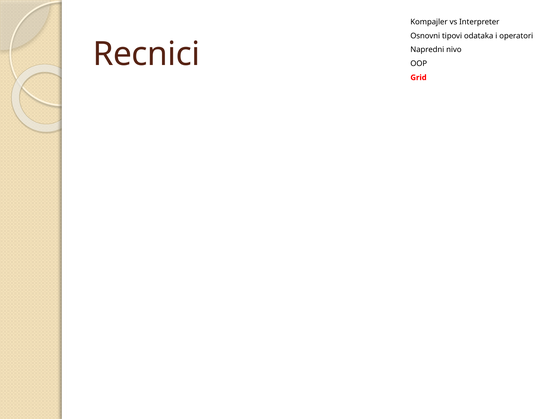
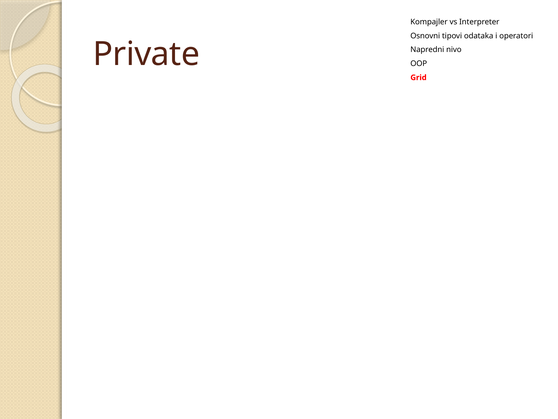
Recnici: Recnici -> Private
